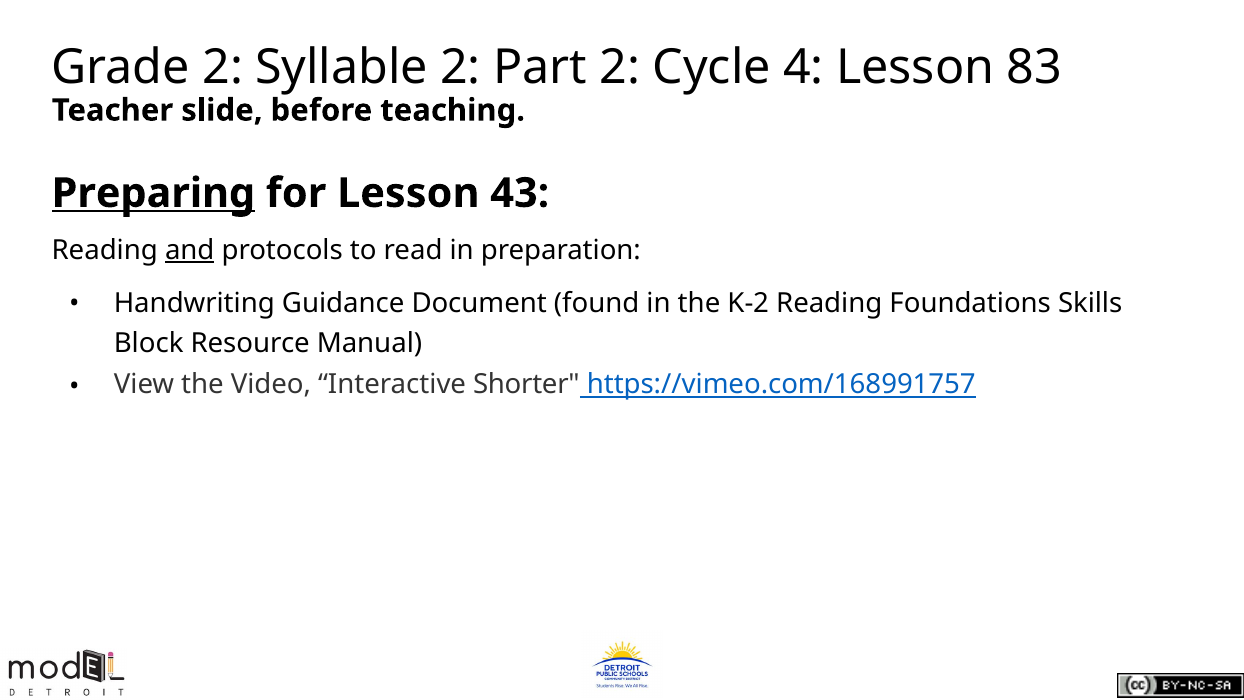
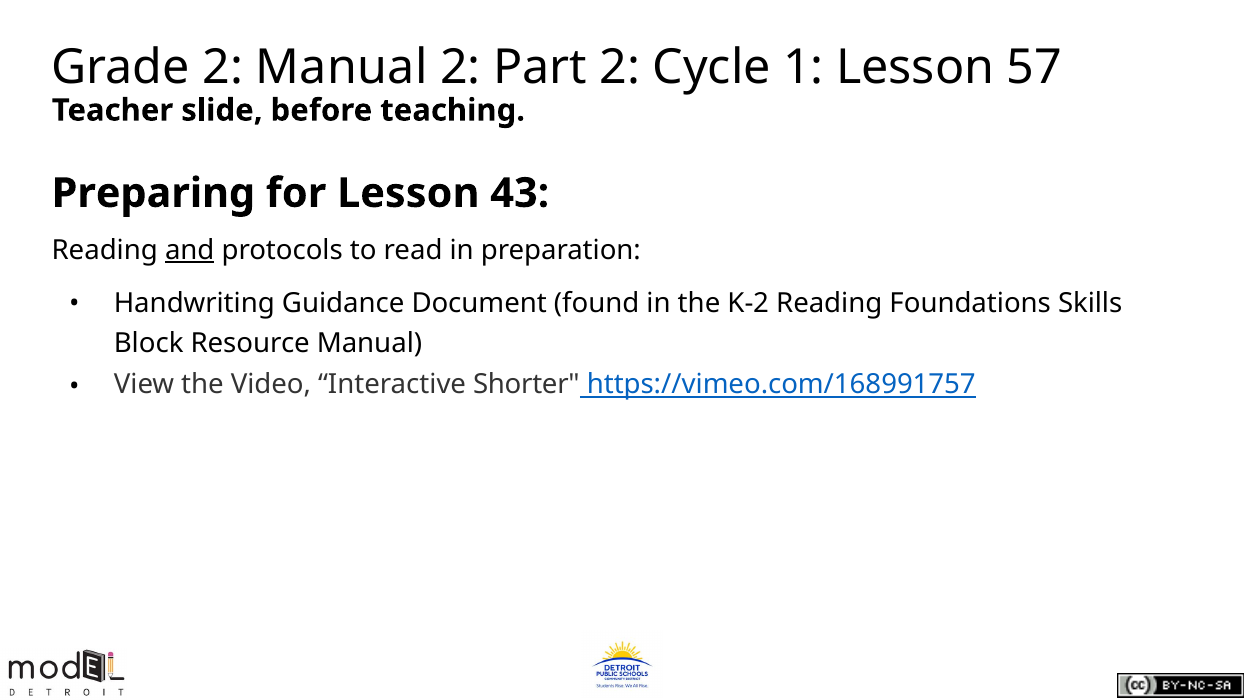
2 Syllable: Syllable -> Manual
4: 4 -> 1
83: 83 -> 57
Preparing underline: present -> none
